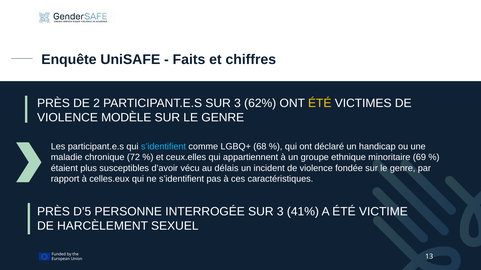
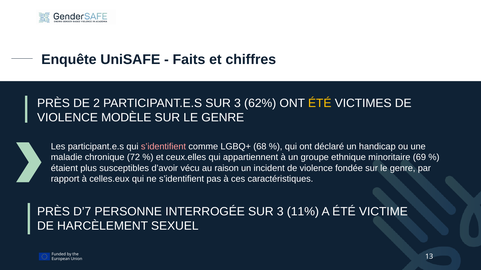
s’identifient at (163, 147) colour: light blue -> pink
délais: délais -> raison
D’5: D’5 -> D’7
41%: 41% -> 11%
